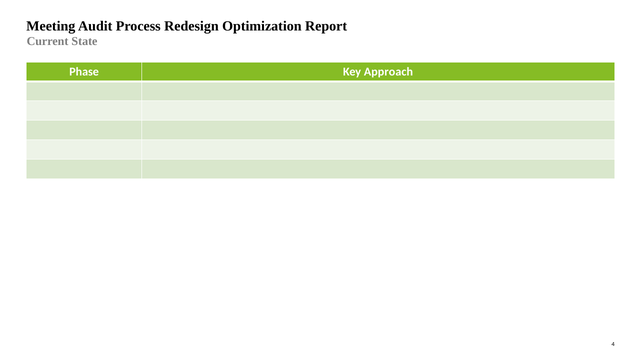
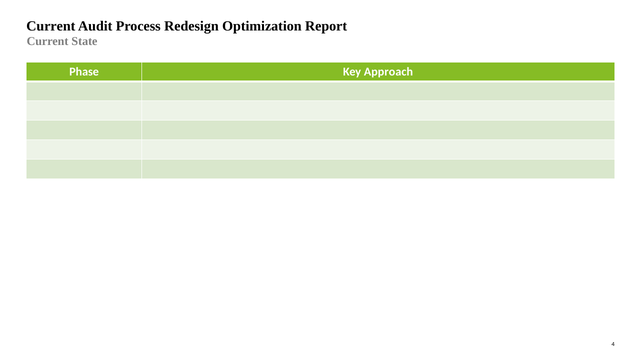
Meeting at (51, 26): Meeting -> Current
